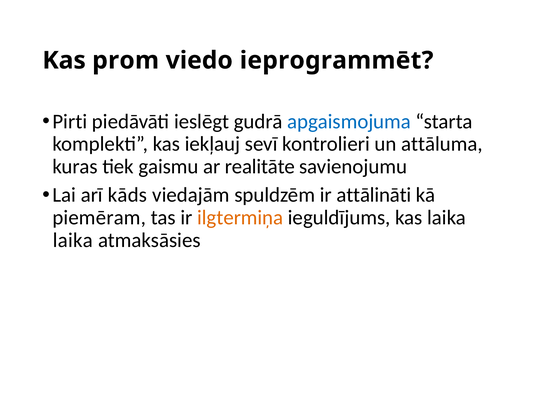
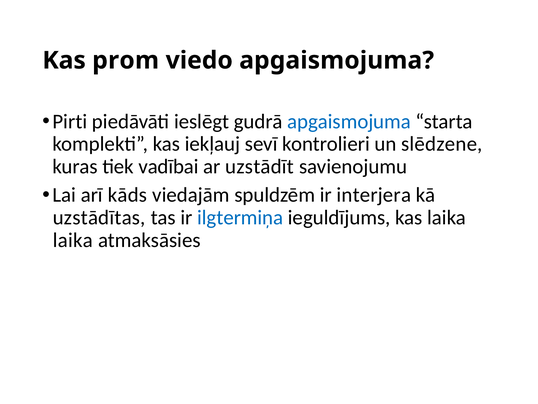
viedo ieprogrammēt: ieprogrammēt -> apgaismojuma
attāluma: attāluma -> slēdzene
gaismu: gaismu -> vadībai
realitāte: realitāte -> uzstādīt
attālināti: attālināti -> interjera
piemēram: piemēram -> uzstādītas
ilgtermiņa colour: orange -> blue
